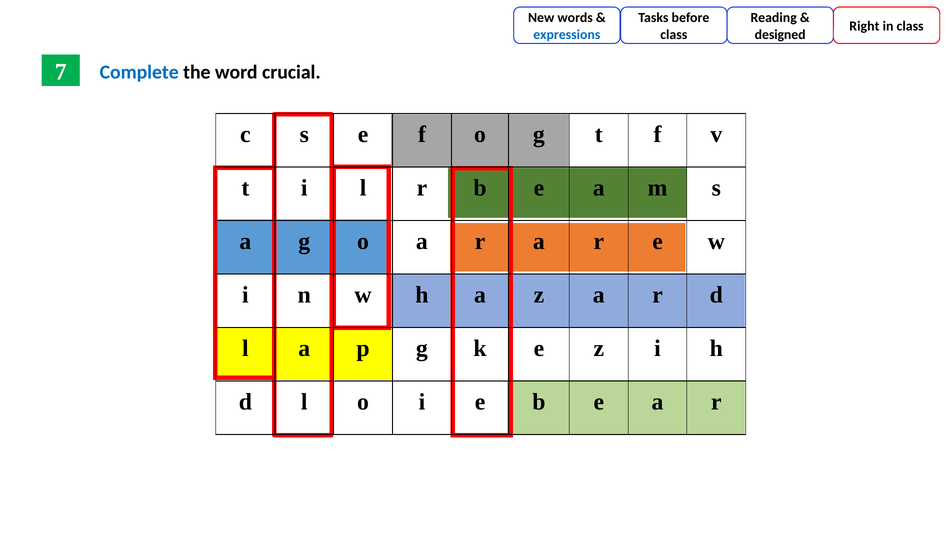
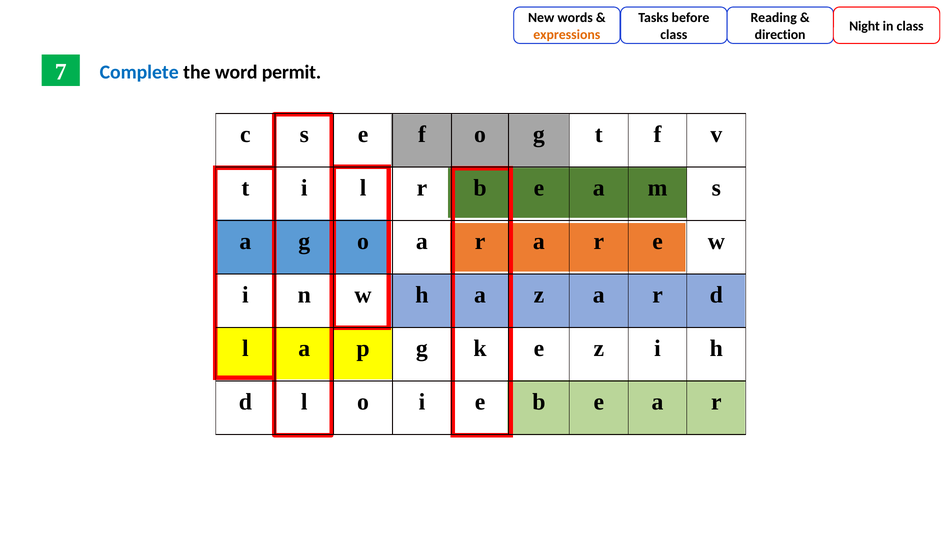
Right: Right -> Night
expressions colour: blue -> orange
designed: designed -> direction
crucial: crucial -> permit
